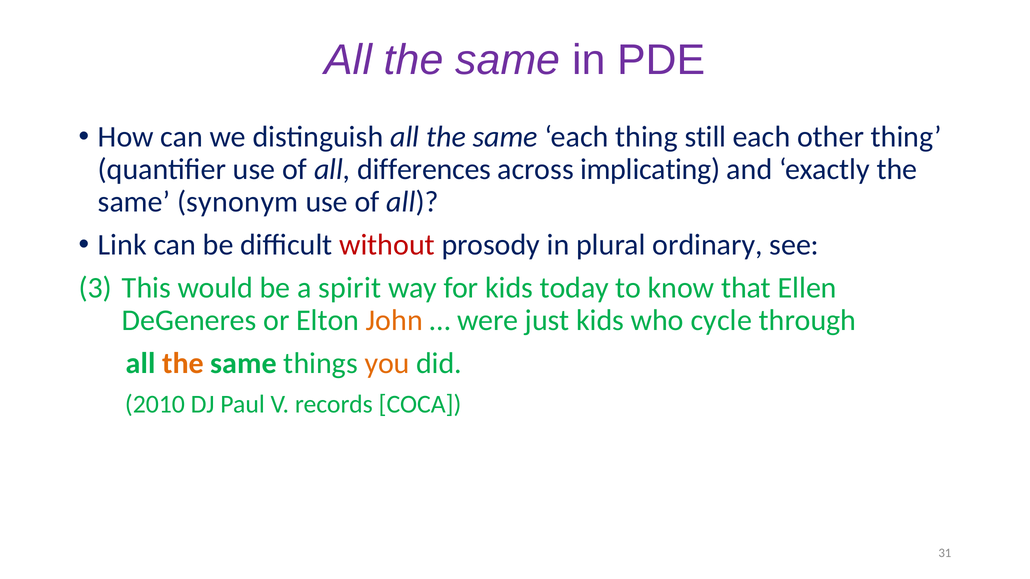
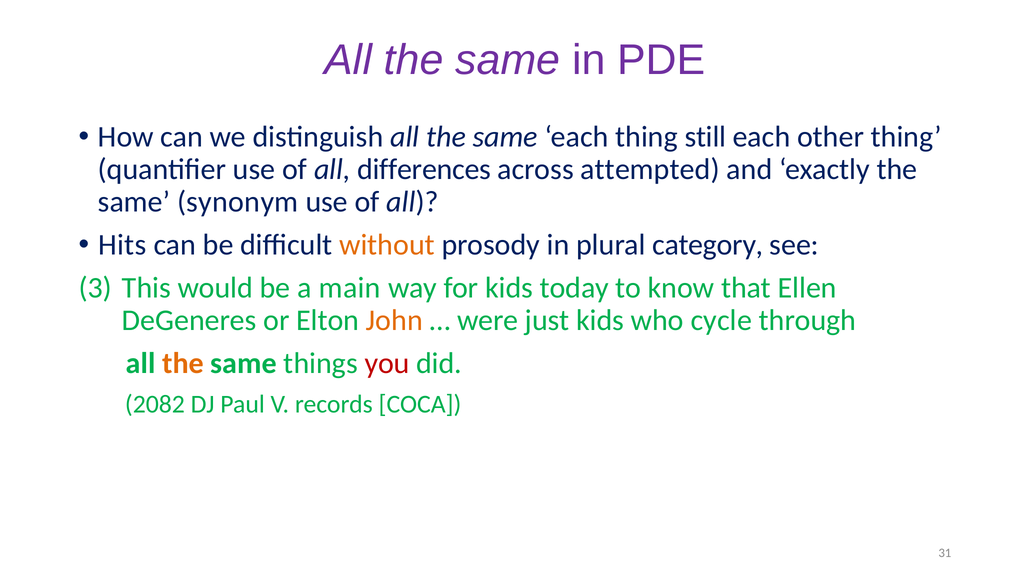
implicating: implicating -> attempted
Link: Link -> Hits
without colour: red -> orange
ordinary: ordinary -> category
spirit: spirit -> main
you colour: orange -> red
2010: 2010 -> 2082
